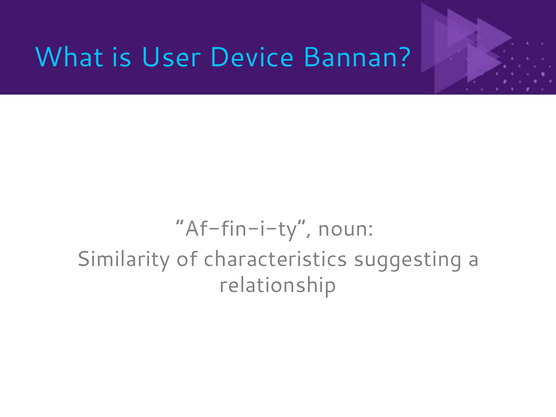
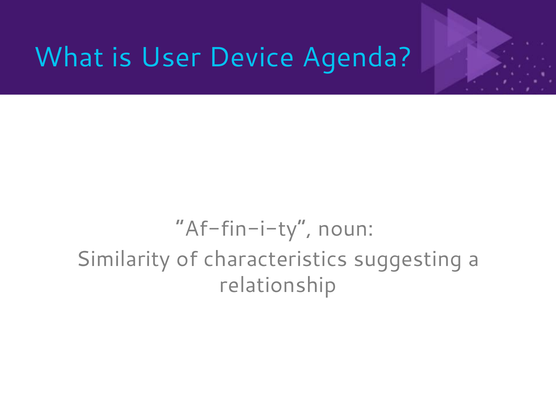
Bannan: Bannan -> Agenda
